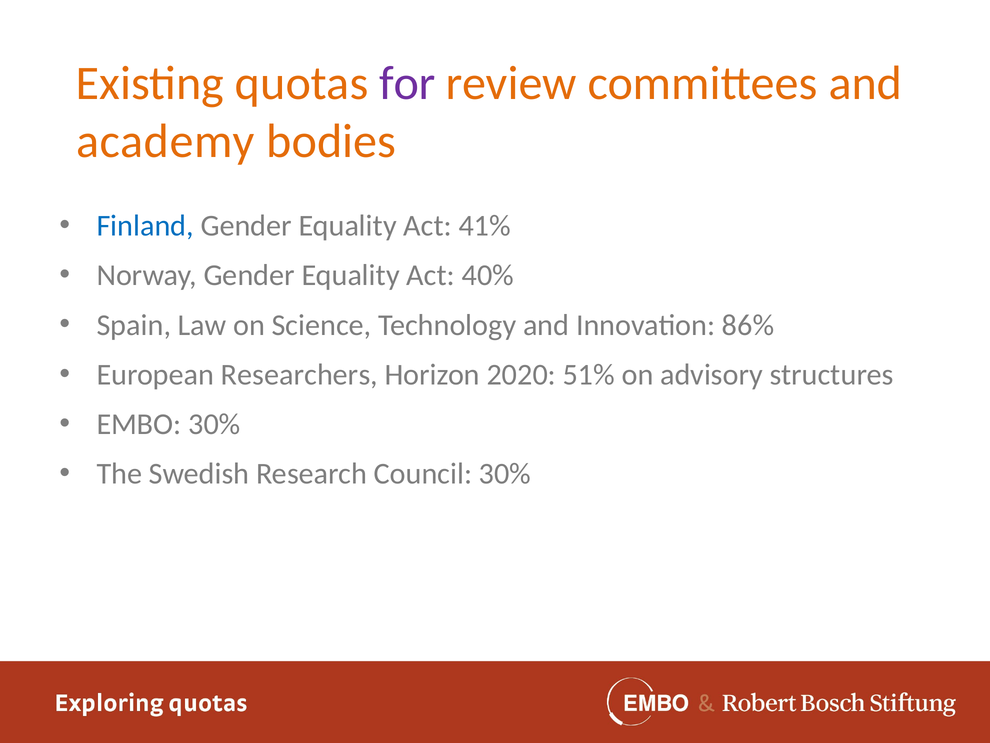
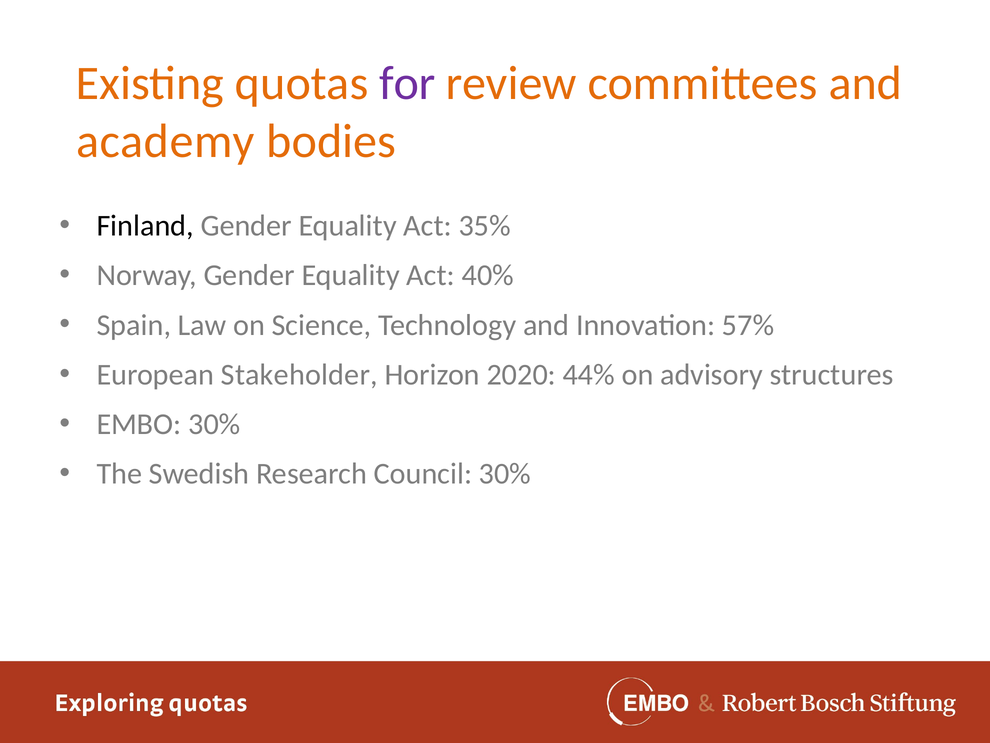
Finland colour: blue -> black
41%: 41% -> 35%
86%: 86% -> 57%
Researchers: Researchers -> Stakeholder
51%: 51% -> 44%
